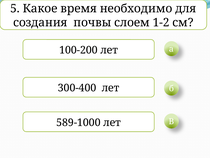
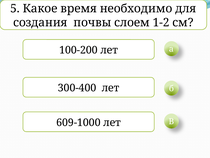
589-1000: 589-1000 -> 609-1000
